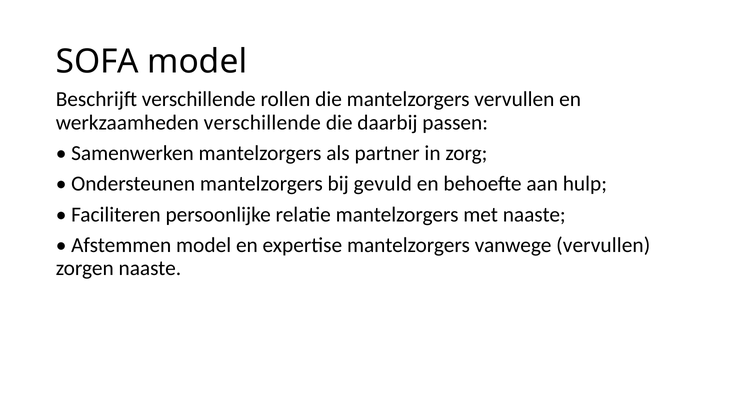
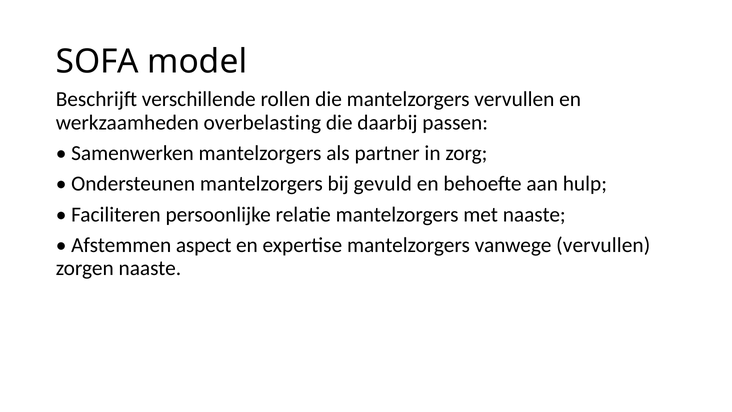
werkzaamheden verschillende: verschillende -> overbelasting
Afstemmen model: model -> aspect
